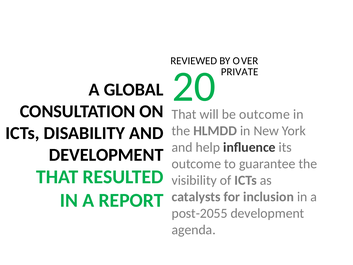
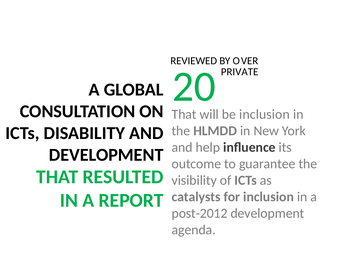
be outcome: outcome -> inclusion
post-2055: post-2055 -> post-2012
